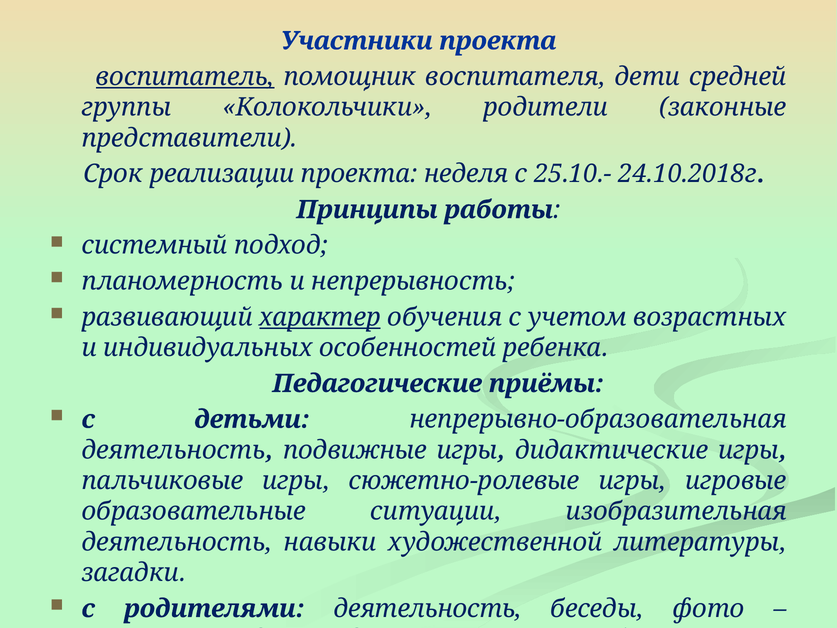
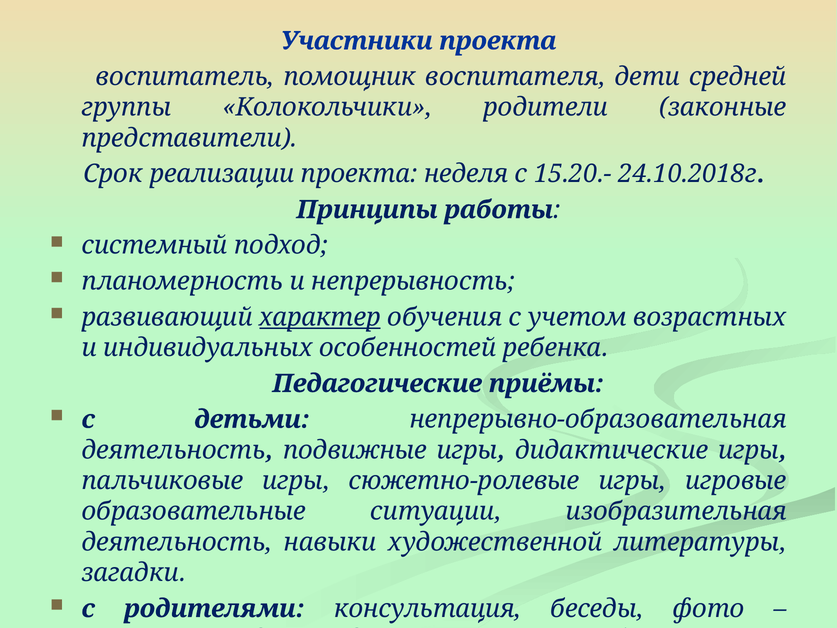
воспитатель underline: present -> none
25.10.-: 25.10.- -> 15.20.-
родителями деятельность: деятельность -> консультация
